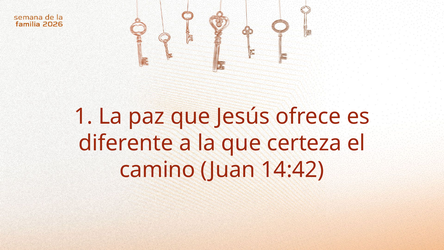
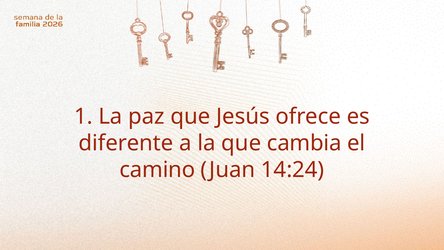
certeza: certeza -> cambia
14:42: 14:42 -> 14:24
